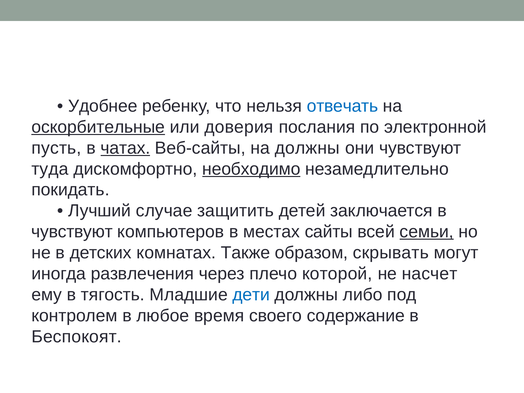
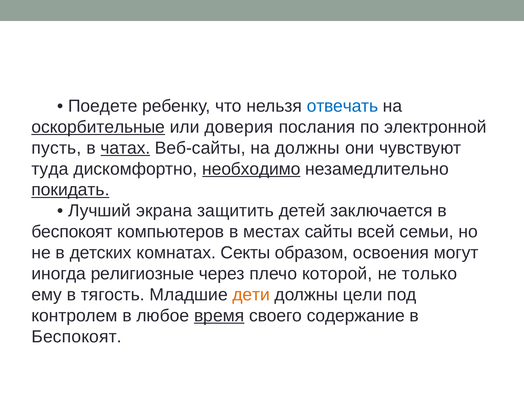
Удобнее: Удобнее -> Поедете
покидать underline: none -> present
случае: случае -> экрана
чувствуют at (72, 232): чувствуют -> беспокоят
семьи underline: present -> none
Также: Также -> Секты
скрывать: скрывать -> освоения
развлечения: развлечения -> религиозные
насчет: насчет -> только
дети colour: blue -> orange
либо: либо -> цели
время underline: none -> present
